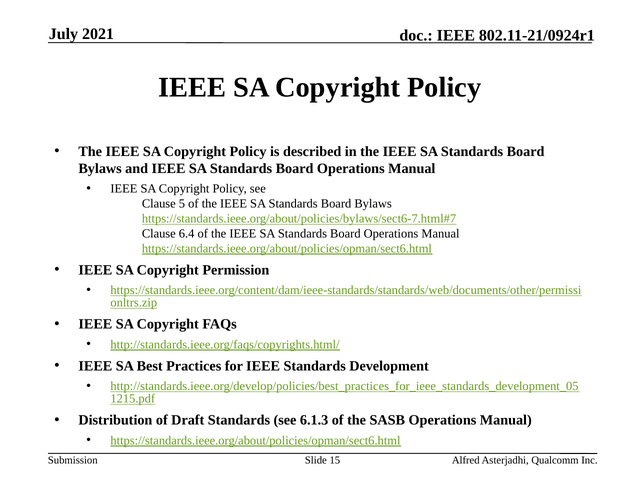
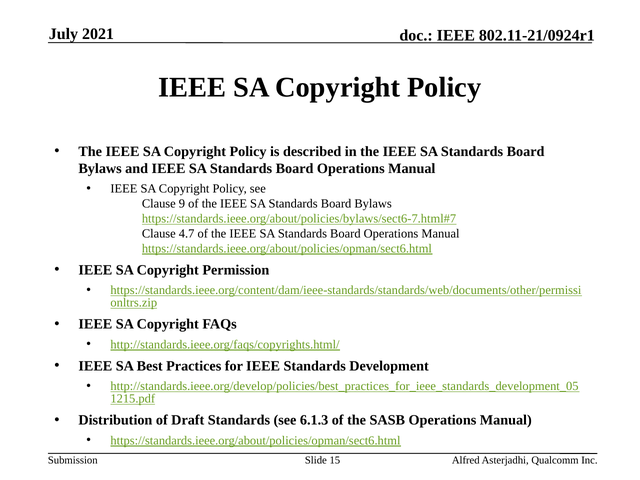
5: 5 -> 9
6.4: 6.4 -> 4.7
